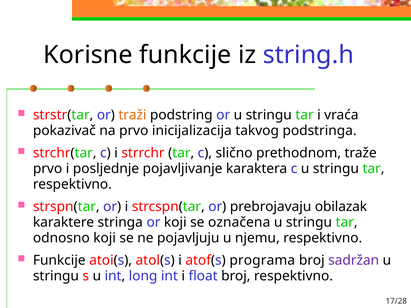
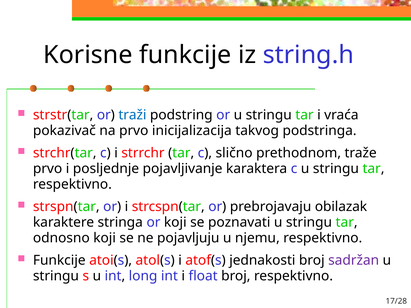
traži colour: orange -> blue
označena: označena -> poznavati
programa: programa -> jednakosti
